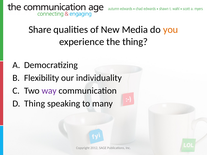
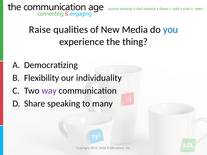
Share: Share -> Raise
you colour: orange -> blue
Thing at (35, 104): Thing -> Share
